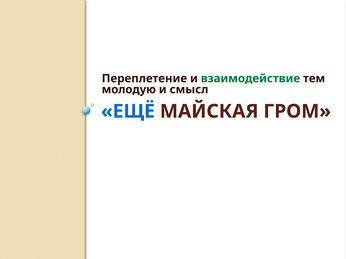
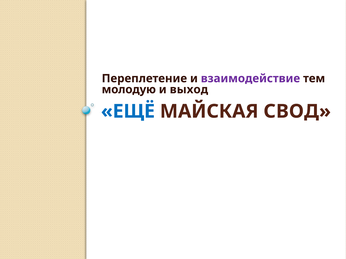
взаимодействие colour: green -> purple
смысл: смысл -> выход
ГРОМ: ГРОМ -> СВОД
